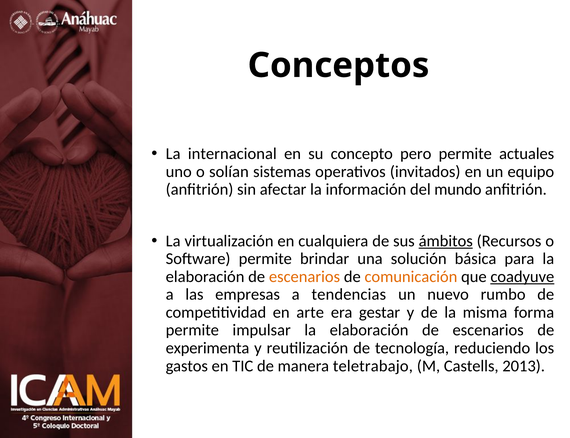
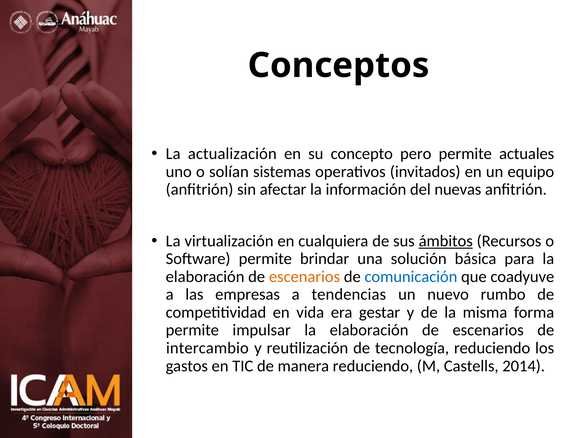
internacional: internacional -> actualización
mundo: mundo -> nuevas
comunicación colour: orange -> blue
coadyuve underline: present -> none
arte: arte -> vida
experimenta: experimenta -> intercambio
manera teletrabajo: teletrabajo -> reduciendo
2013: 2013 -> 2014
